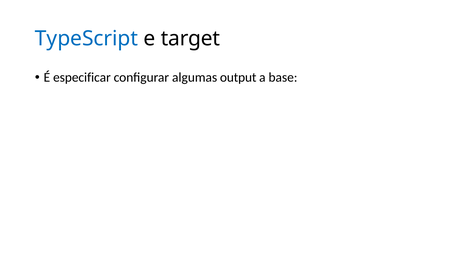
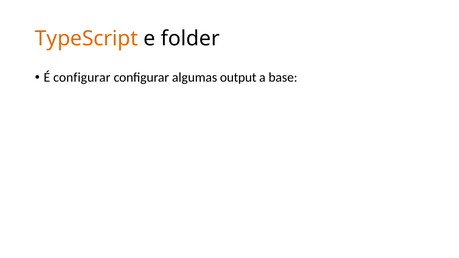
TypeScript colour: blue -> orange
target: target -> folder
É especificar: especificar -> configurar
